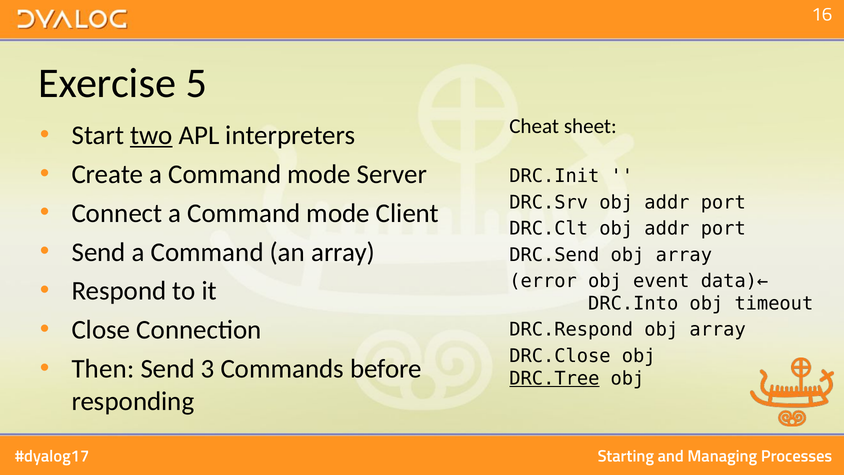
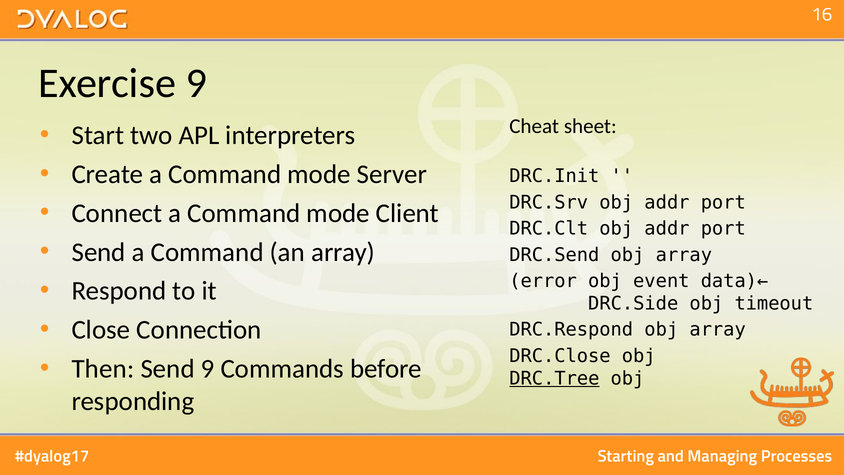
Exercise 5: 5 -> 9
two underline: present -> none
DRC.Into: DRC.Into -> DRC.Side
Send 3: 3 -> 9
